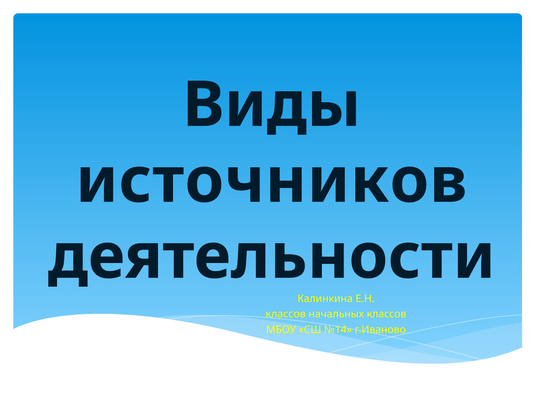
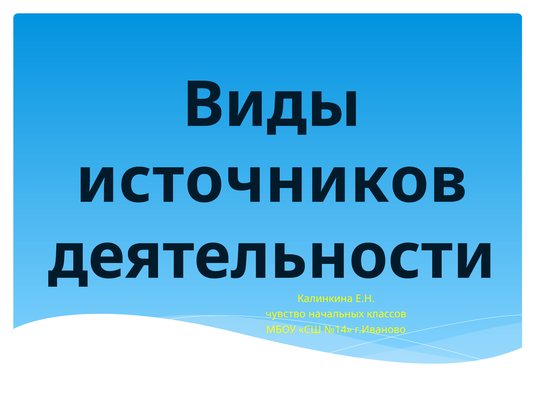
классов at (286, 314): классов -> чувство
